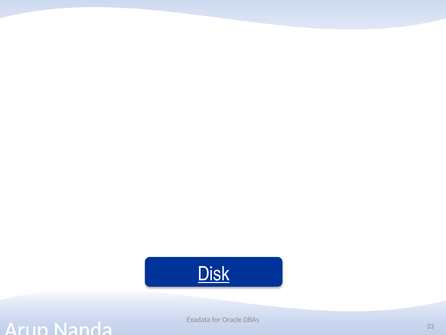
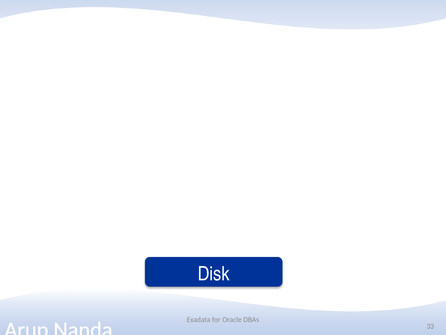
Disk underline: present -> none
